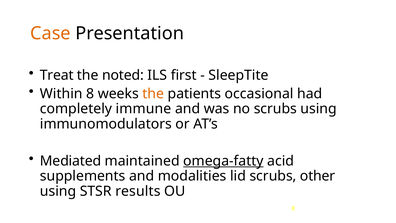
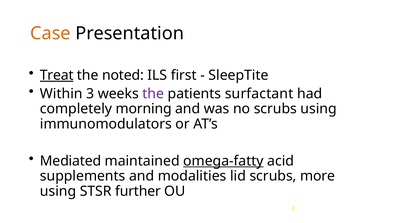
Treat underline: none -> present
Within 8: 8 -> 3
the at (153, 94) colour: orange -> purple
occasional: occasional -> surfactant
immune: immune -> morning
other: other -> more
results: results -> further
